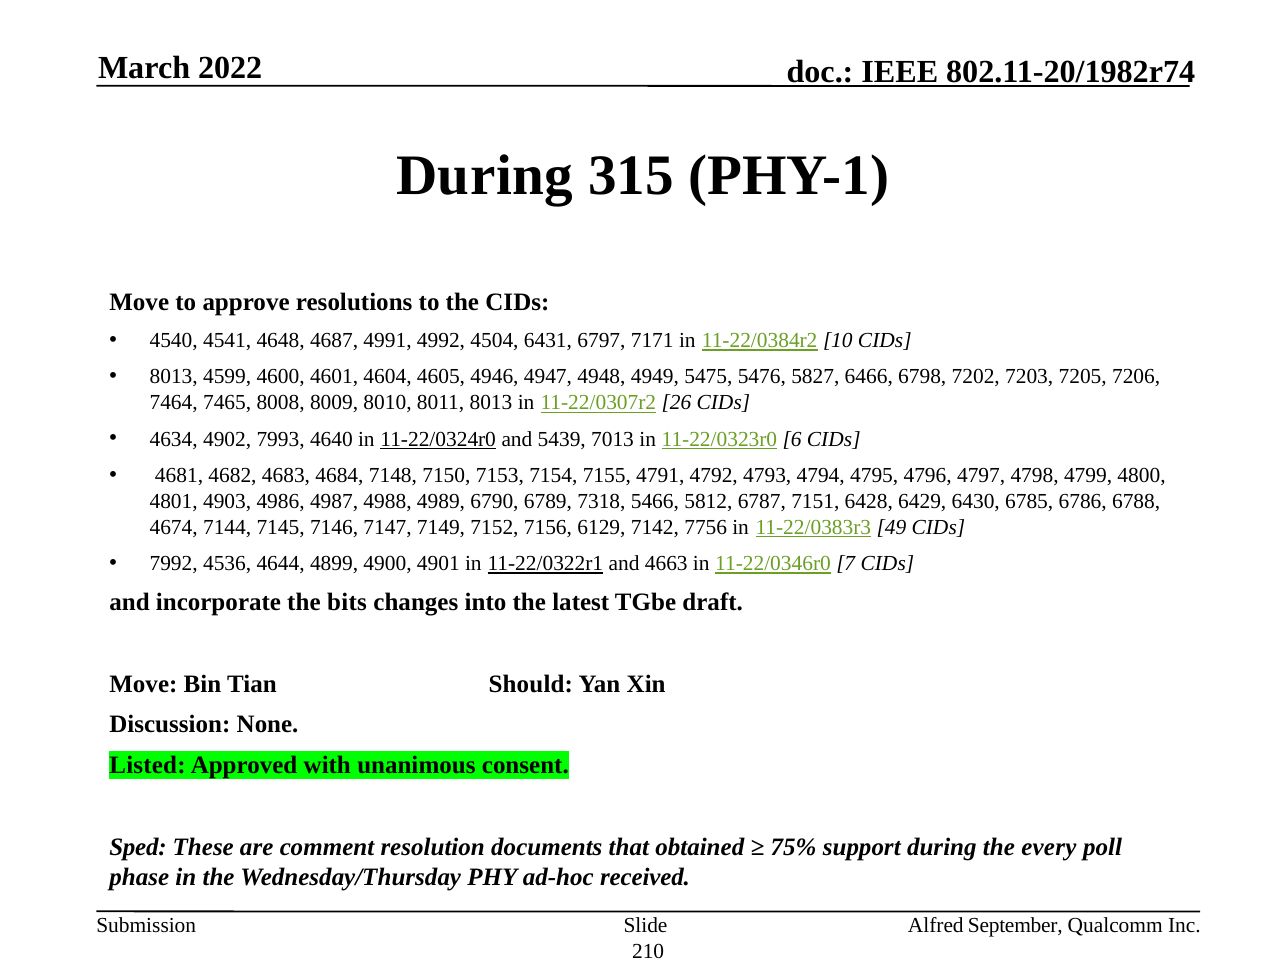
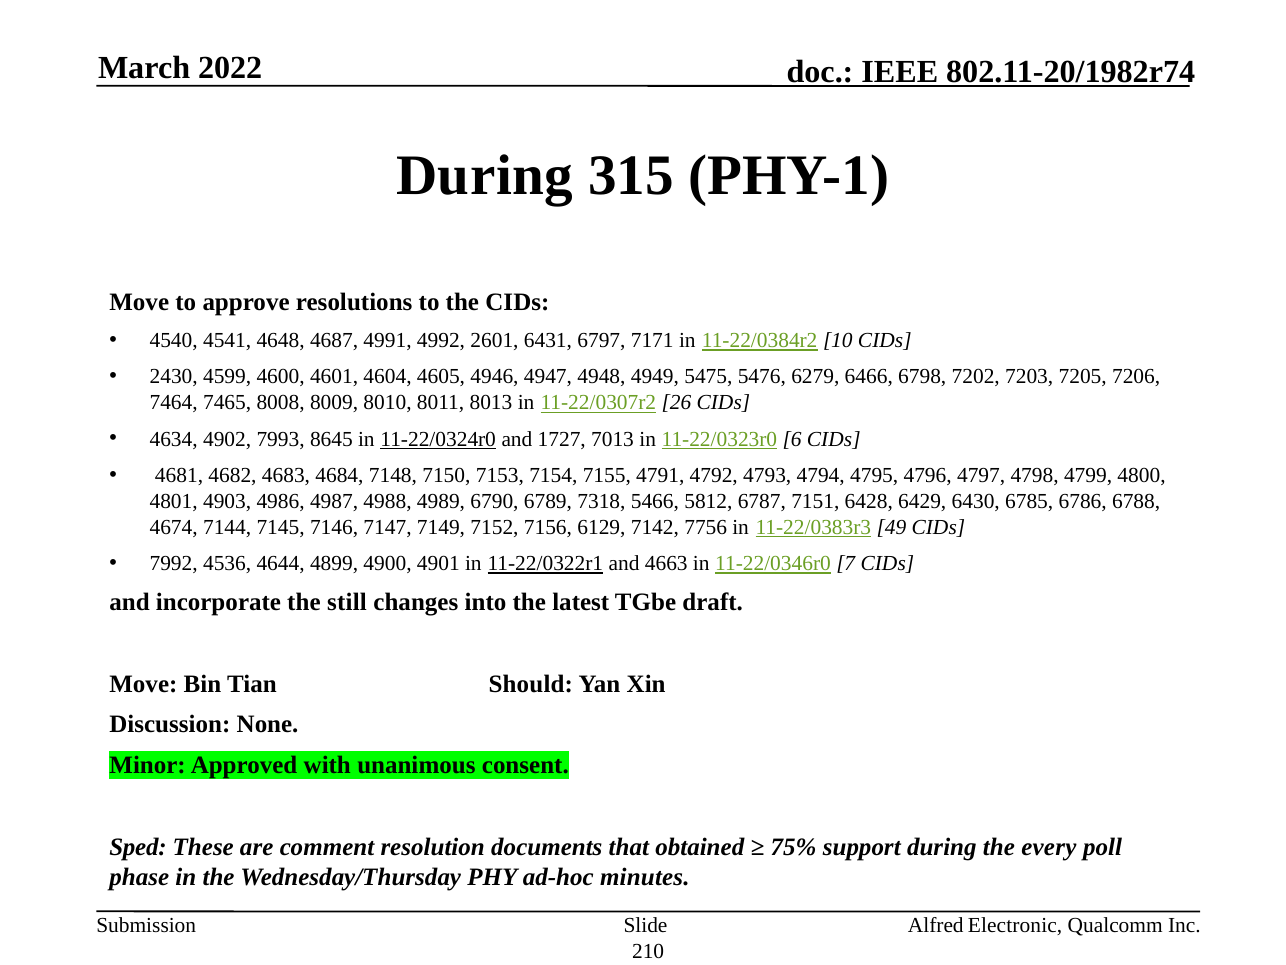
4504: 4504 -> 2601
8013 at (174, 377): 8013 -> 2430
5827: 5827 -> 6279
4640: 4640 -> 8645
5439: 5439 -> 1727
bits: bits -> still
Listed: Listed -> Minor
received: received -> minutes
September: September -> Electronic
